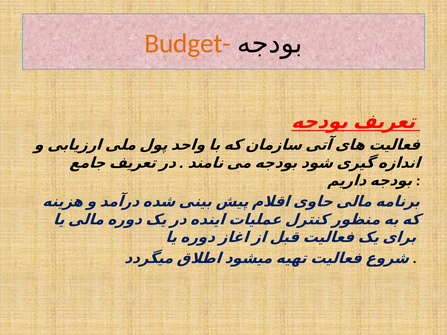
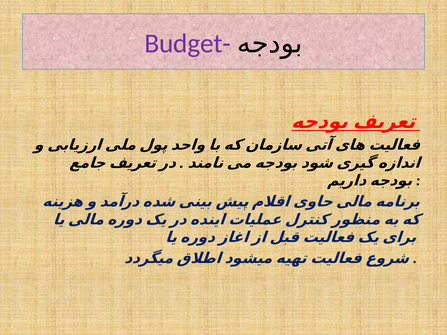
Budget- colour: orange -> purple
